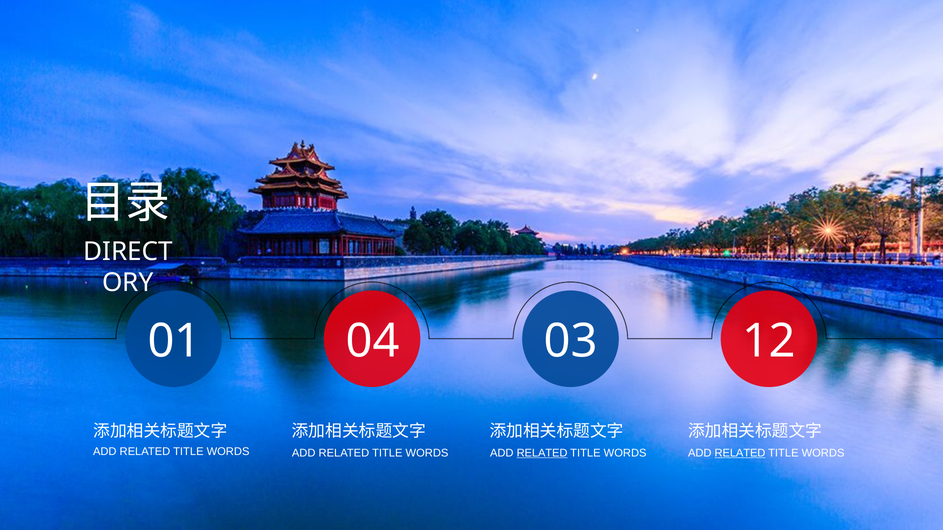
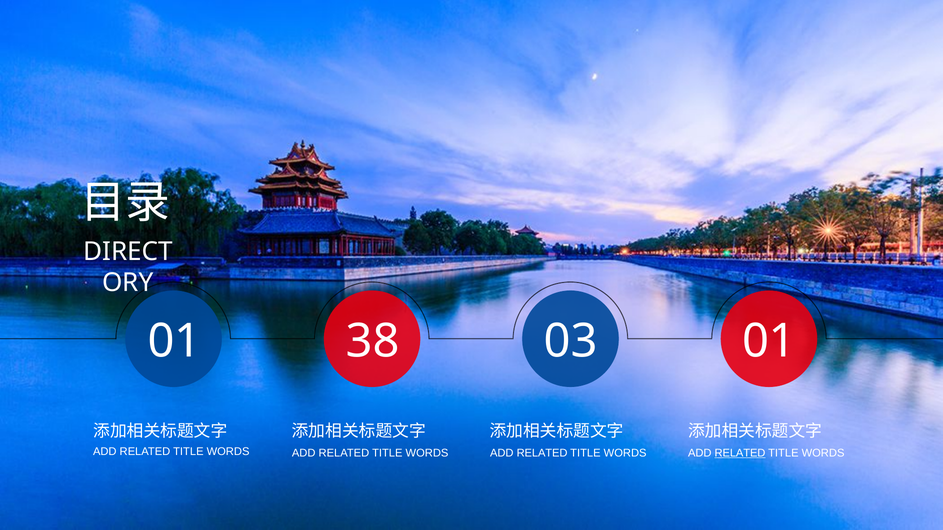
04: 04 -> 38
03 12: 12 -> 01
RELATED at (542, 453) underline: present -> none
